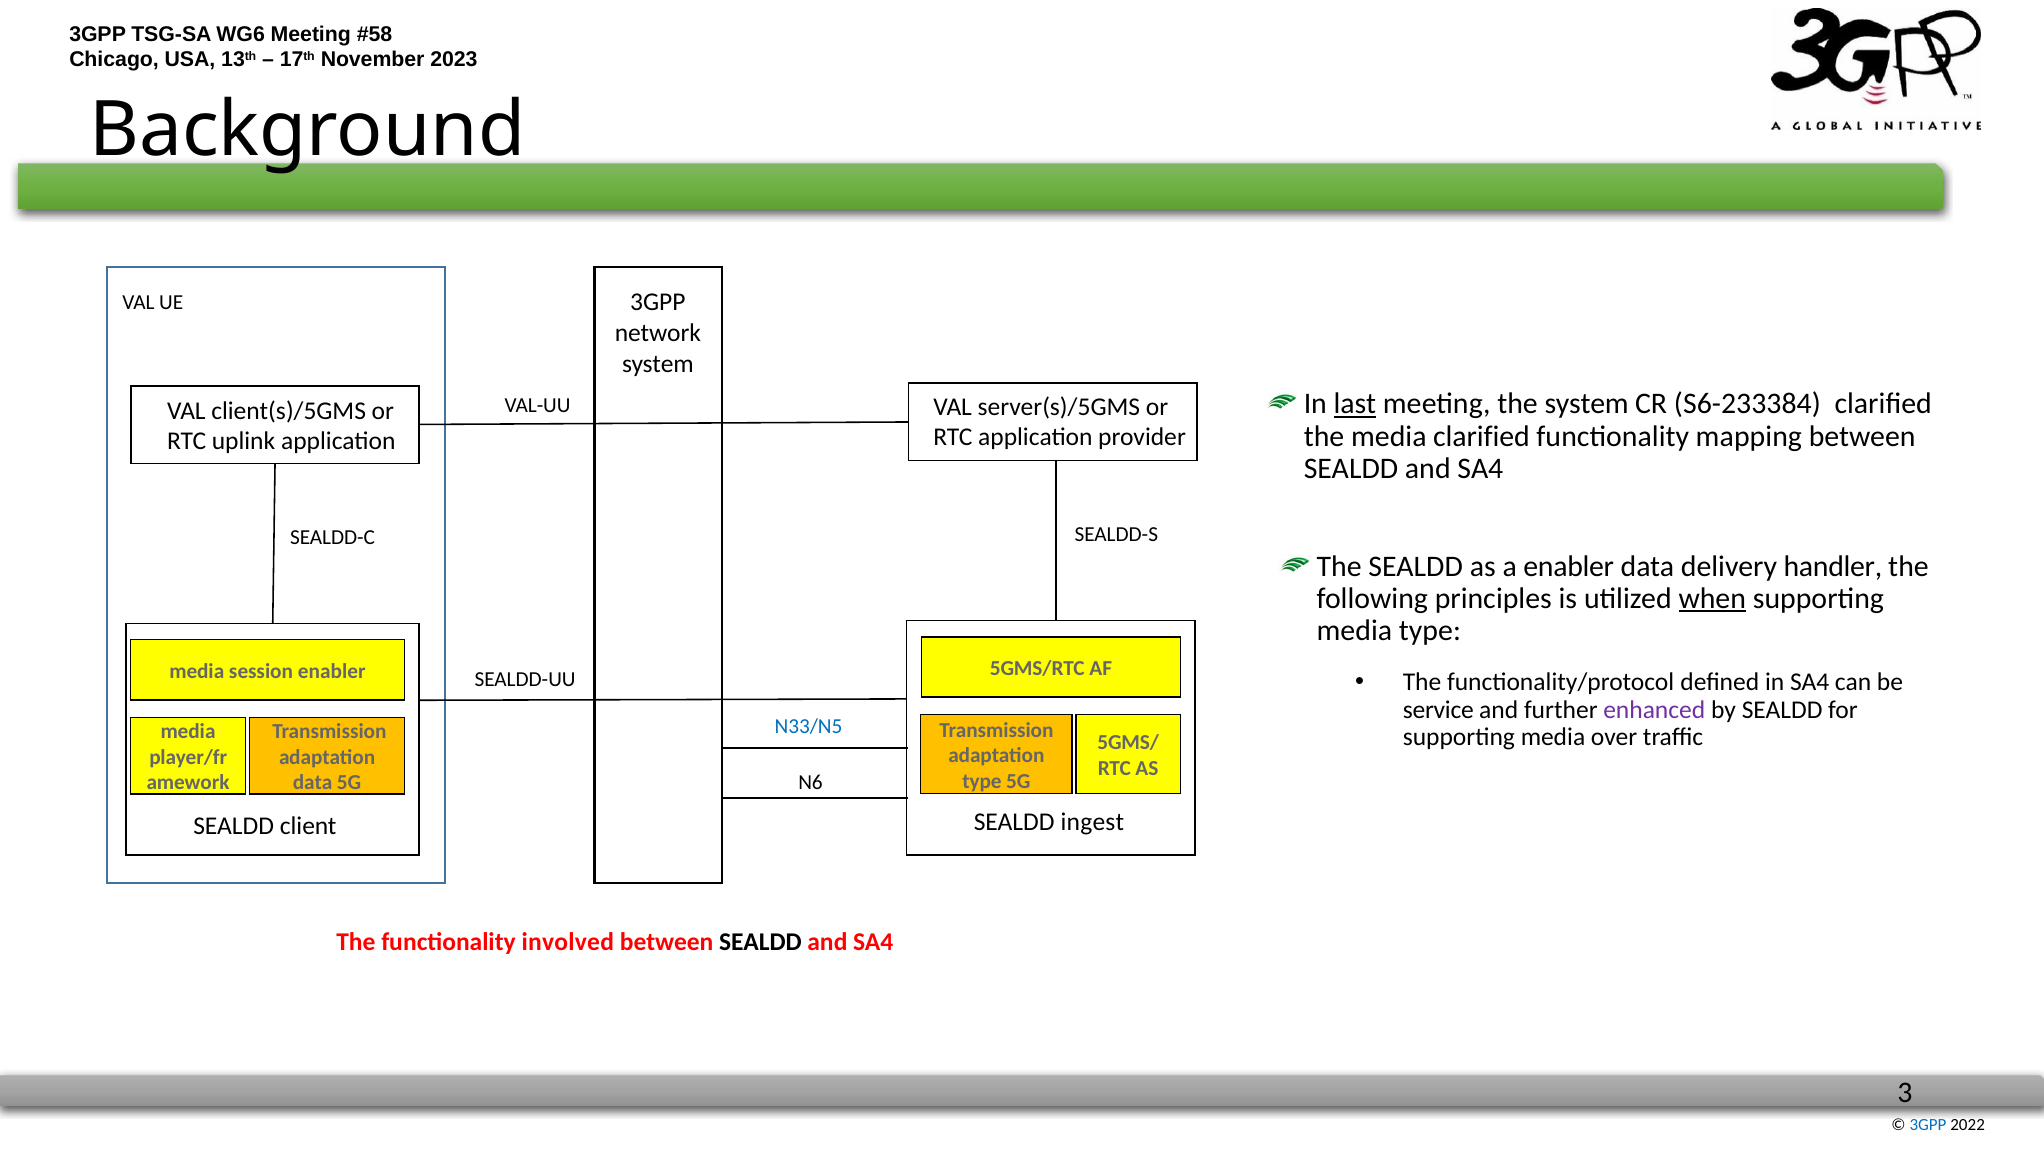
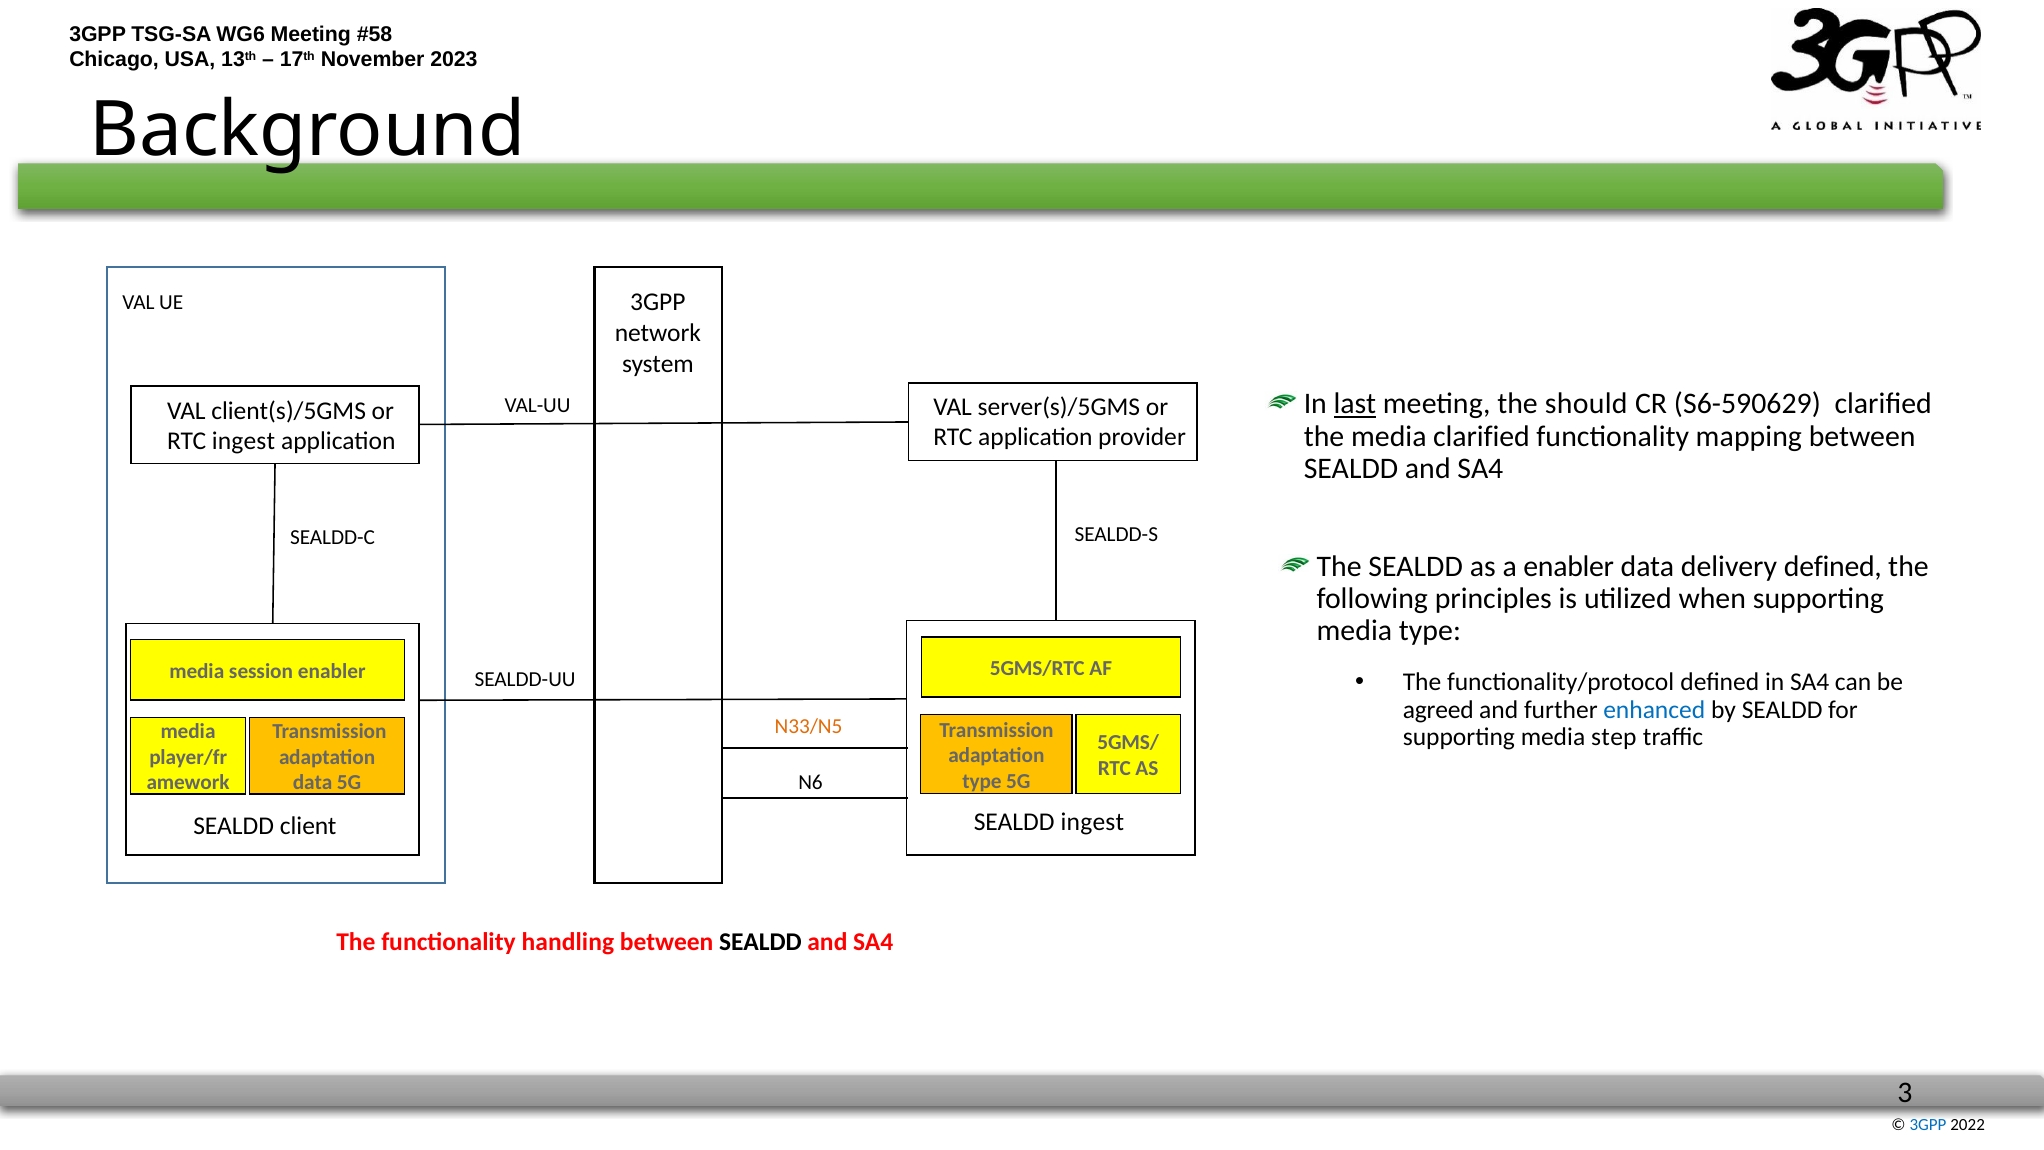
the system: system -> should
S6-233384: S6-233384 -> S6-590629
RTC uplink: uplink -> ingest
delivery handler: handler -> defined
when underline: present -> none
service: service -> agreed
enhanced colour: purple -> blue
N33/N5 colour: blue -> orange
over: over -> step
involved: involved -> handling
